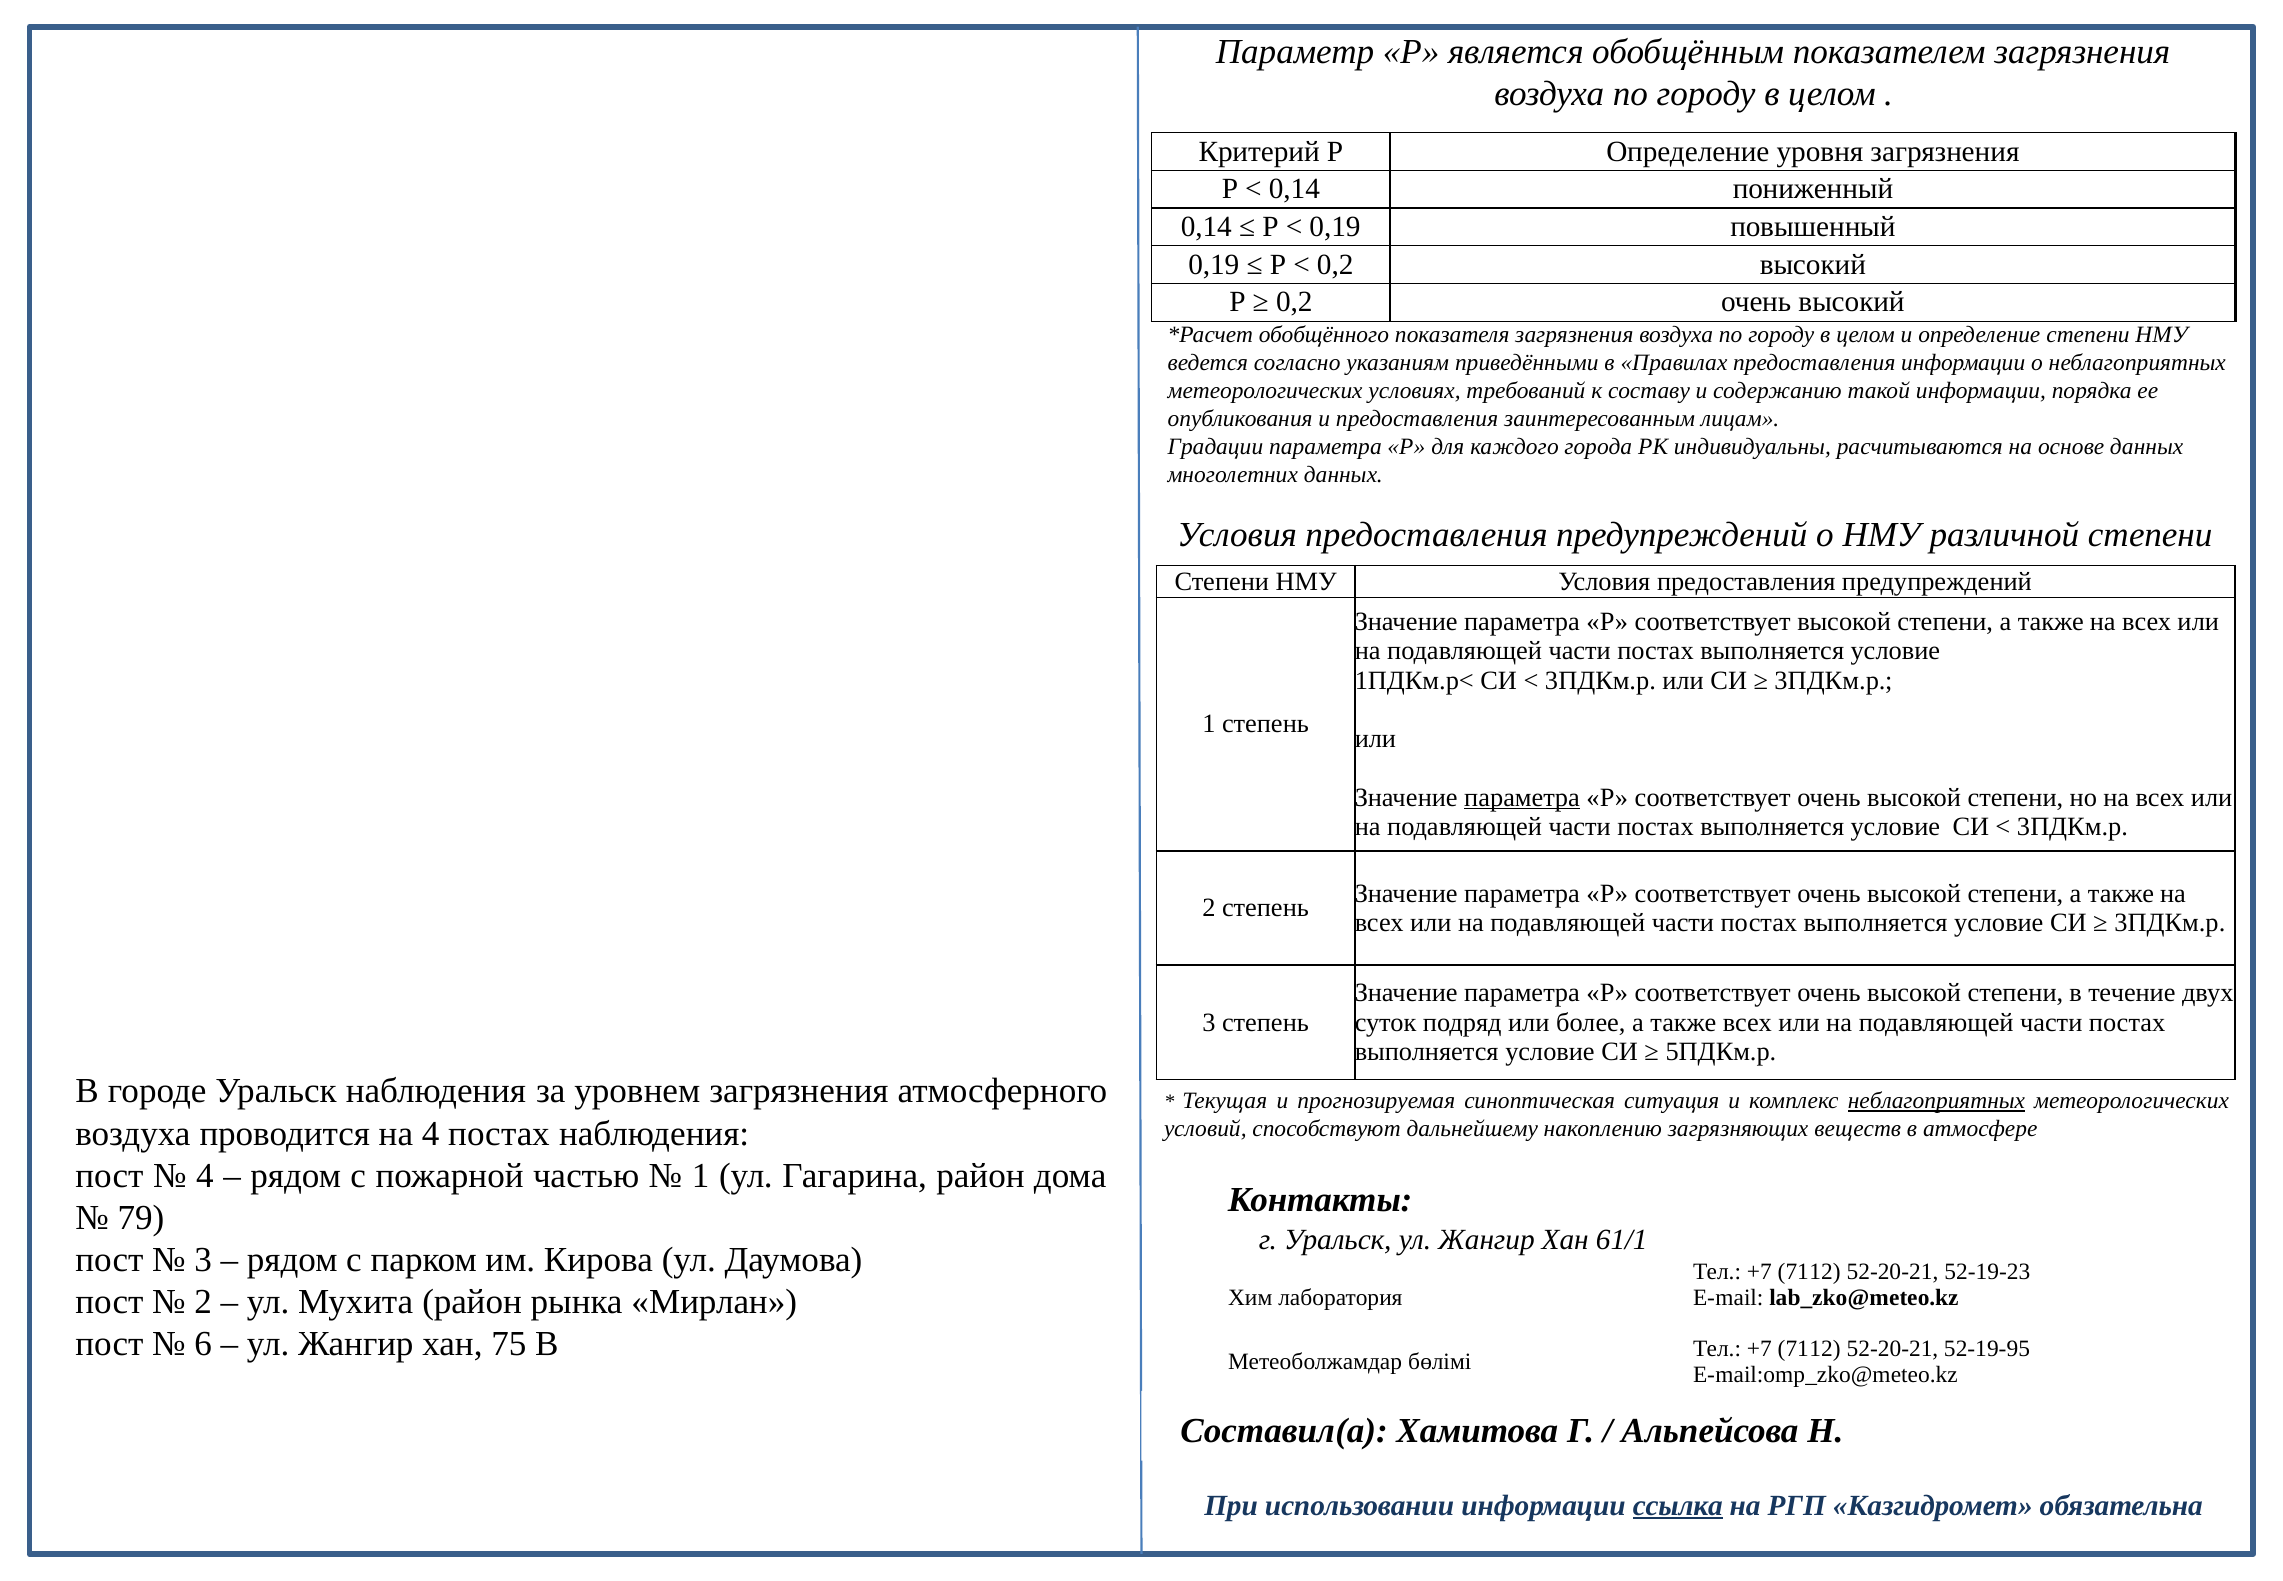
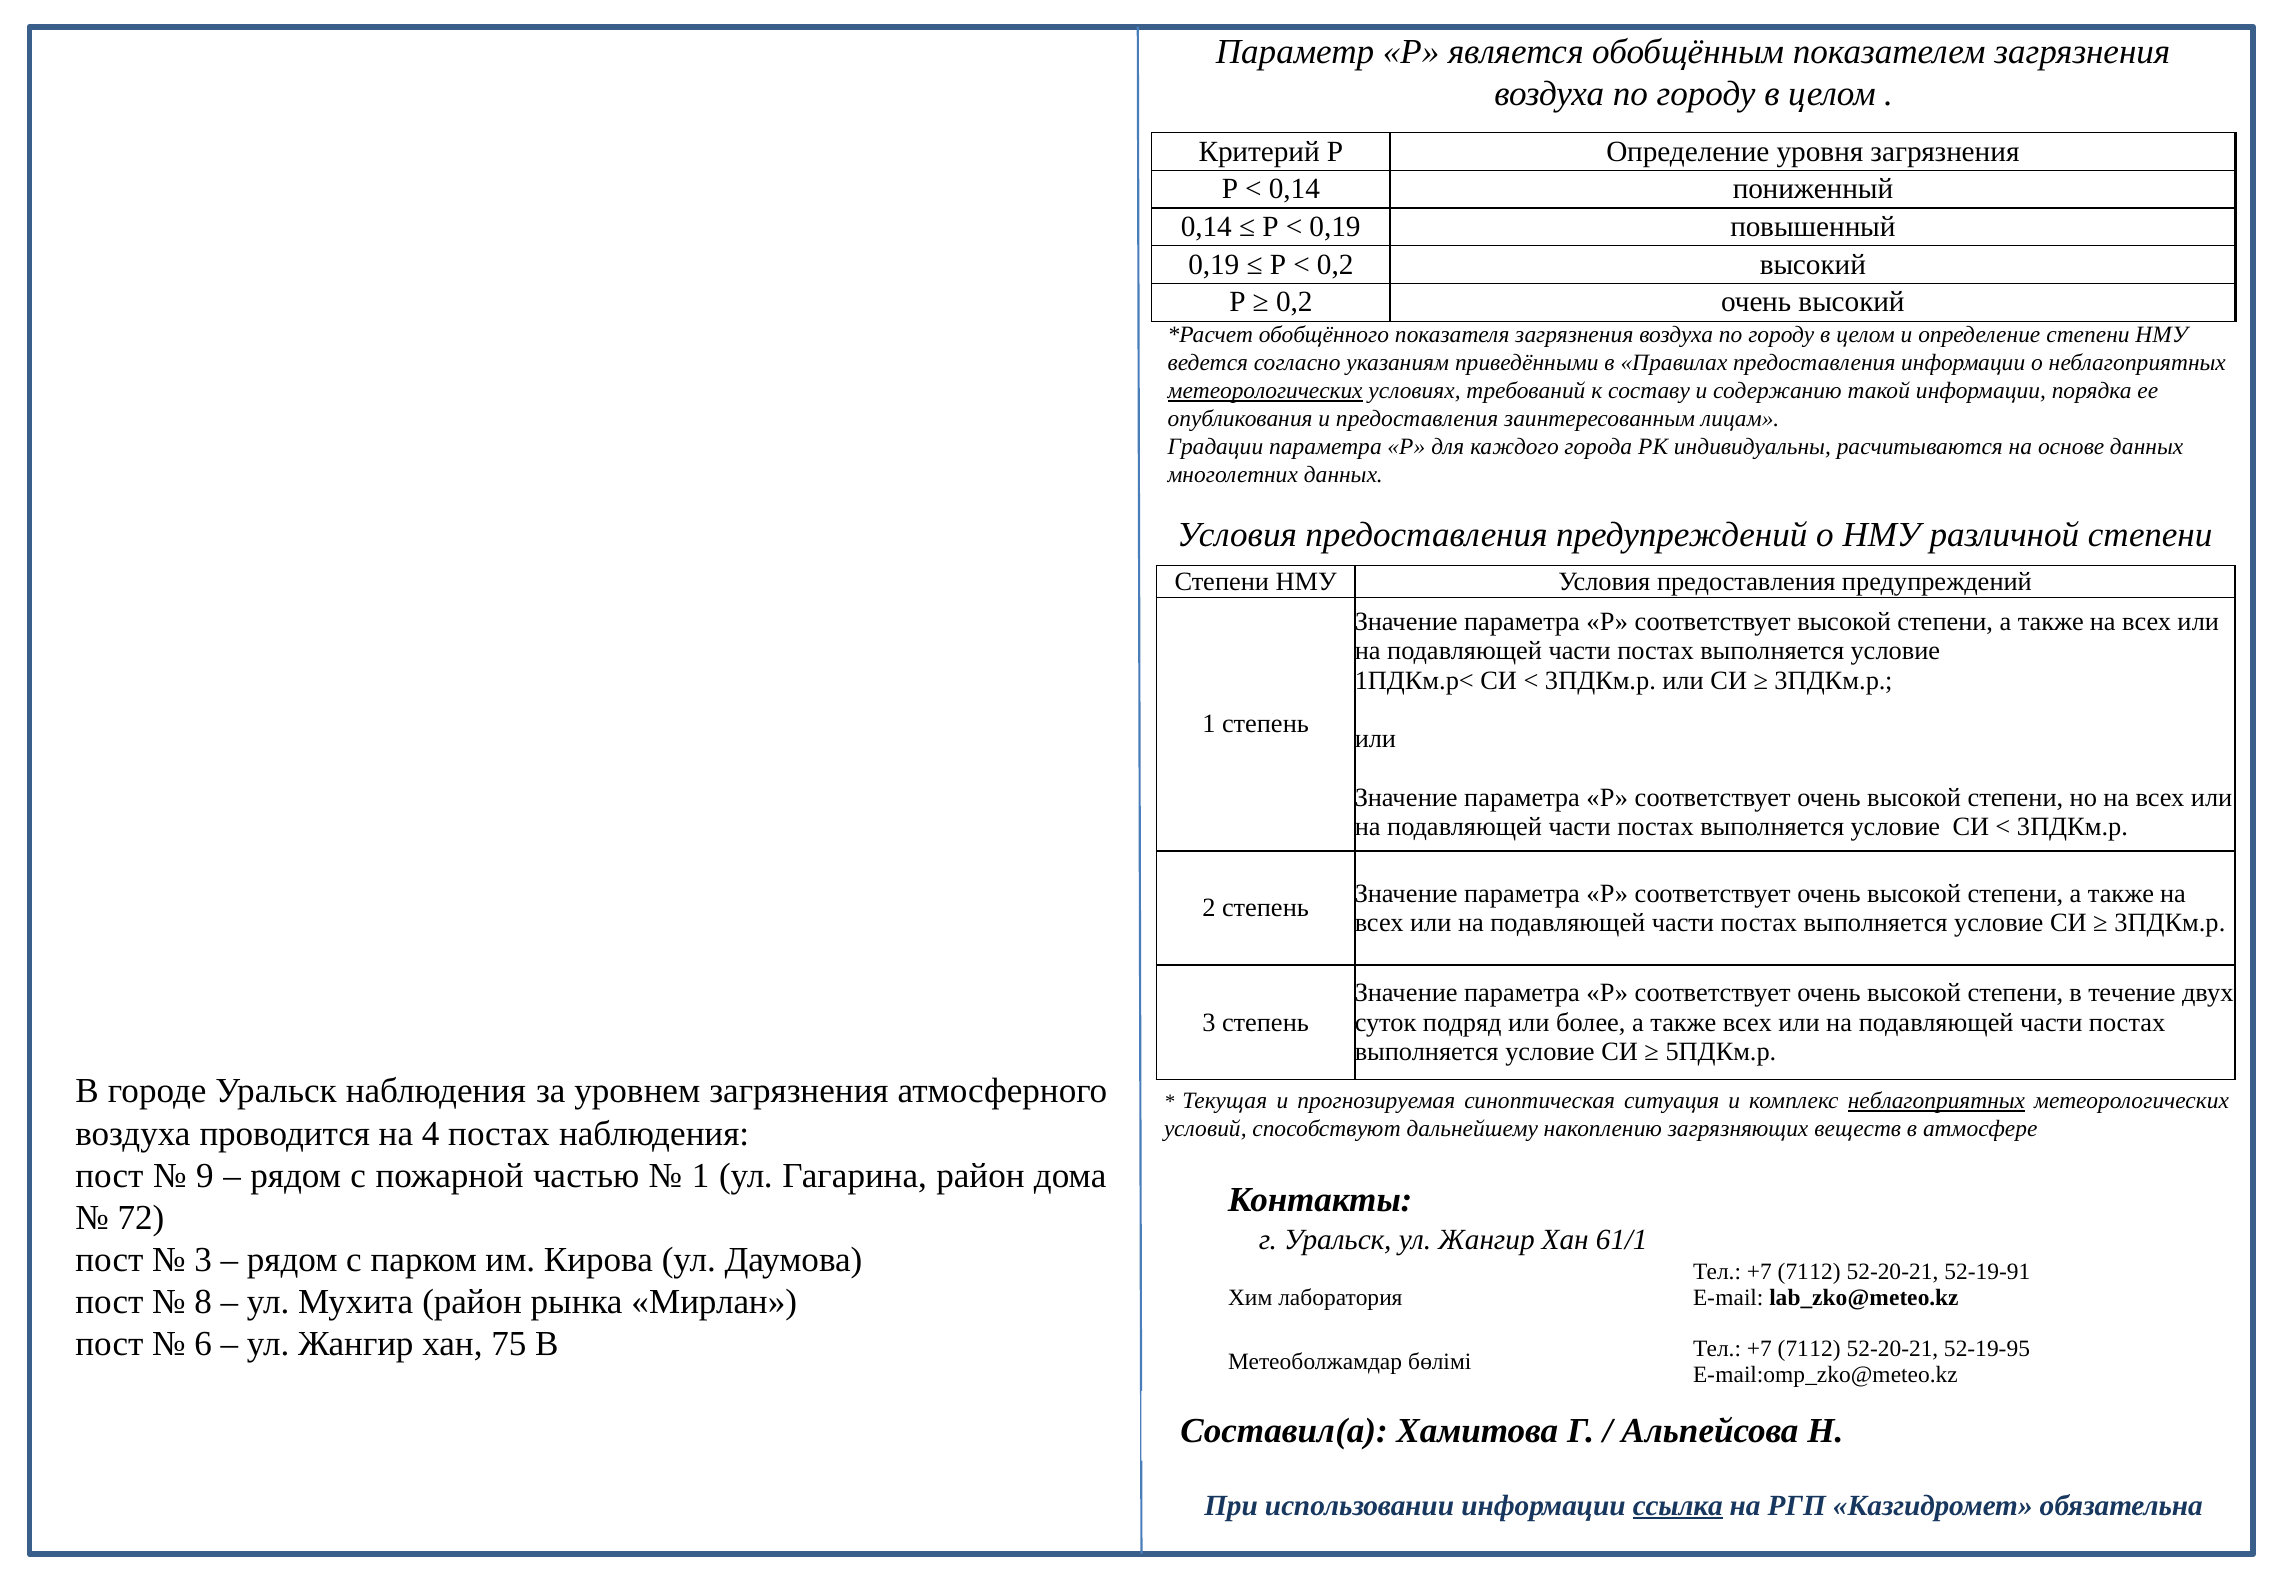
метеорологических at (1265, 391) underline: none -> present
параметра at (1522, 797) underline: present -> none
4 at (205, 1175): 4 -> 9
79: 79 -> 72
52-19-23: 52-19-23 -> 52-19-91
2 at (203, 1302): 2 -> 8
